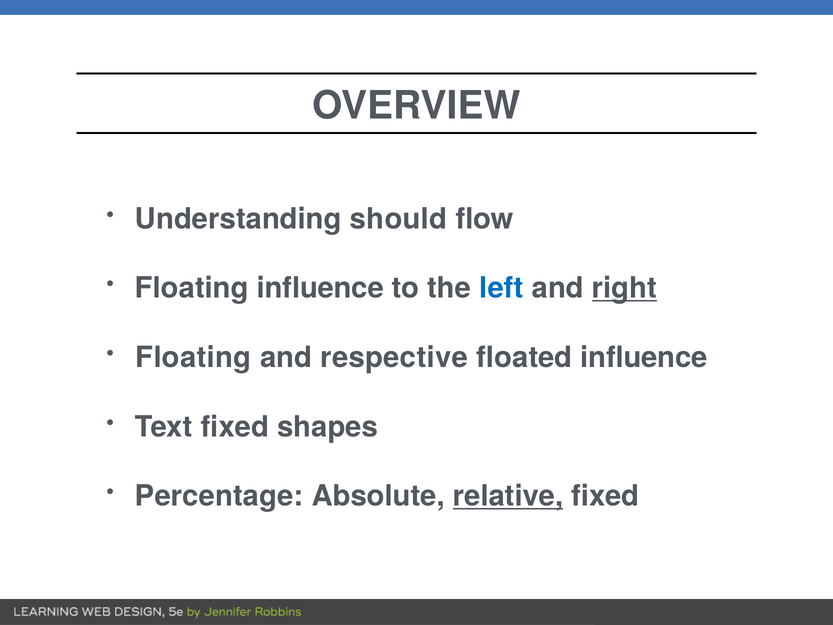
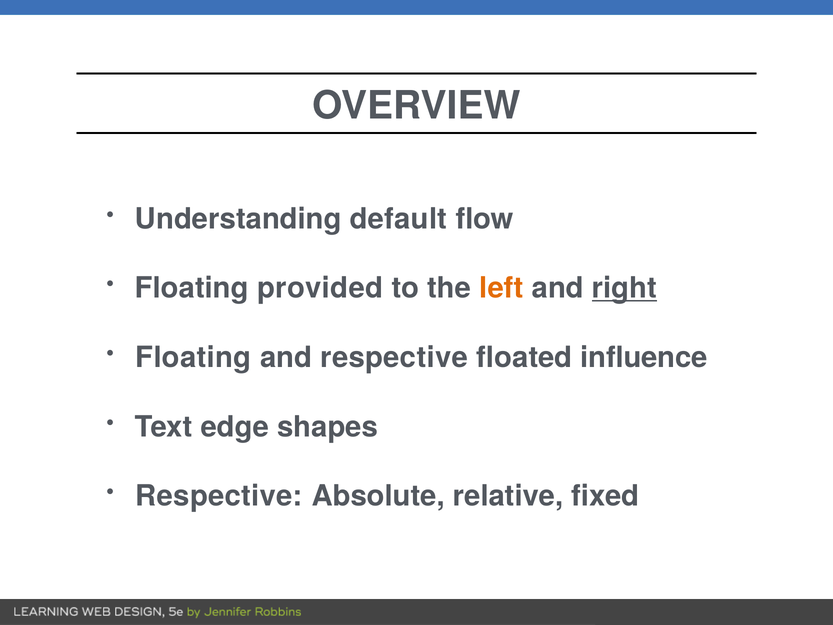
should: should -> default
Floating influence: influence -> provided
left colour: blue -> orange
Text fixed: fixed -> edge
Percentage at (219, 496): Percentage -> Respective
relative underline: present -> none
